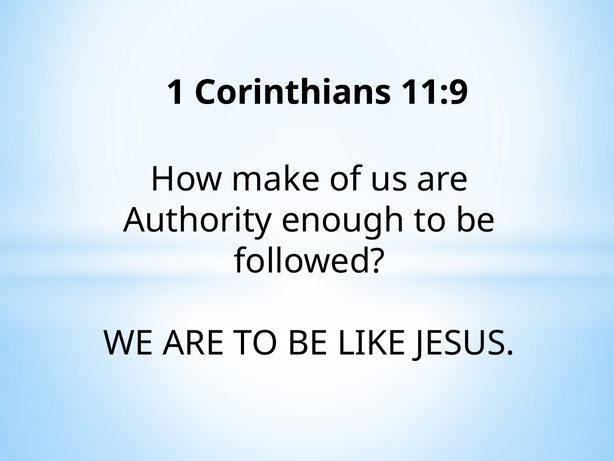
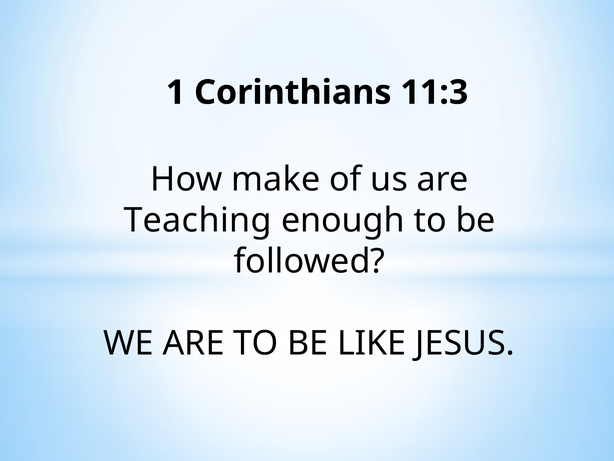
11:9: 11:9 -> 11:3
Authority: Authority -> Teaching
